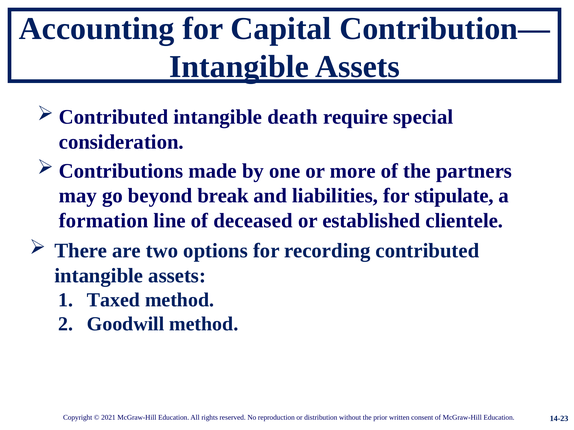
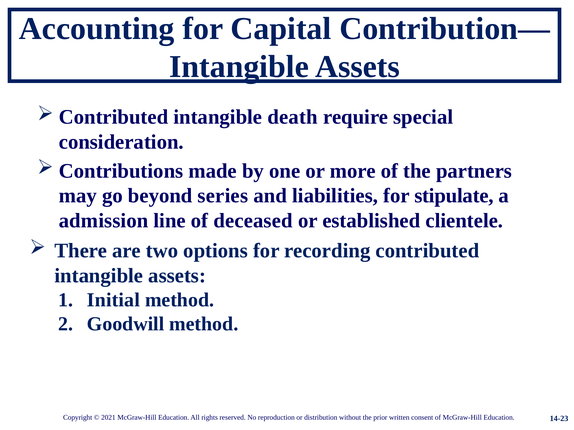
break: break -> series
formation: formation -> admission
Taxed: Taxed -> Initial
